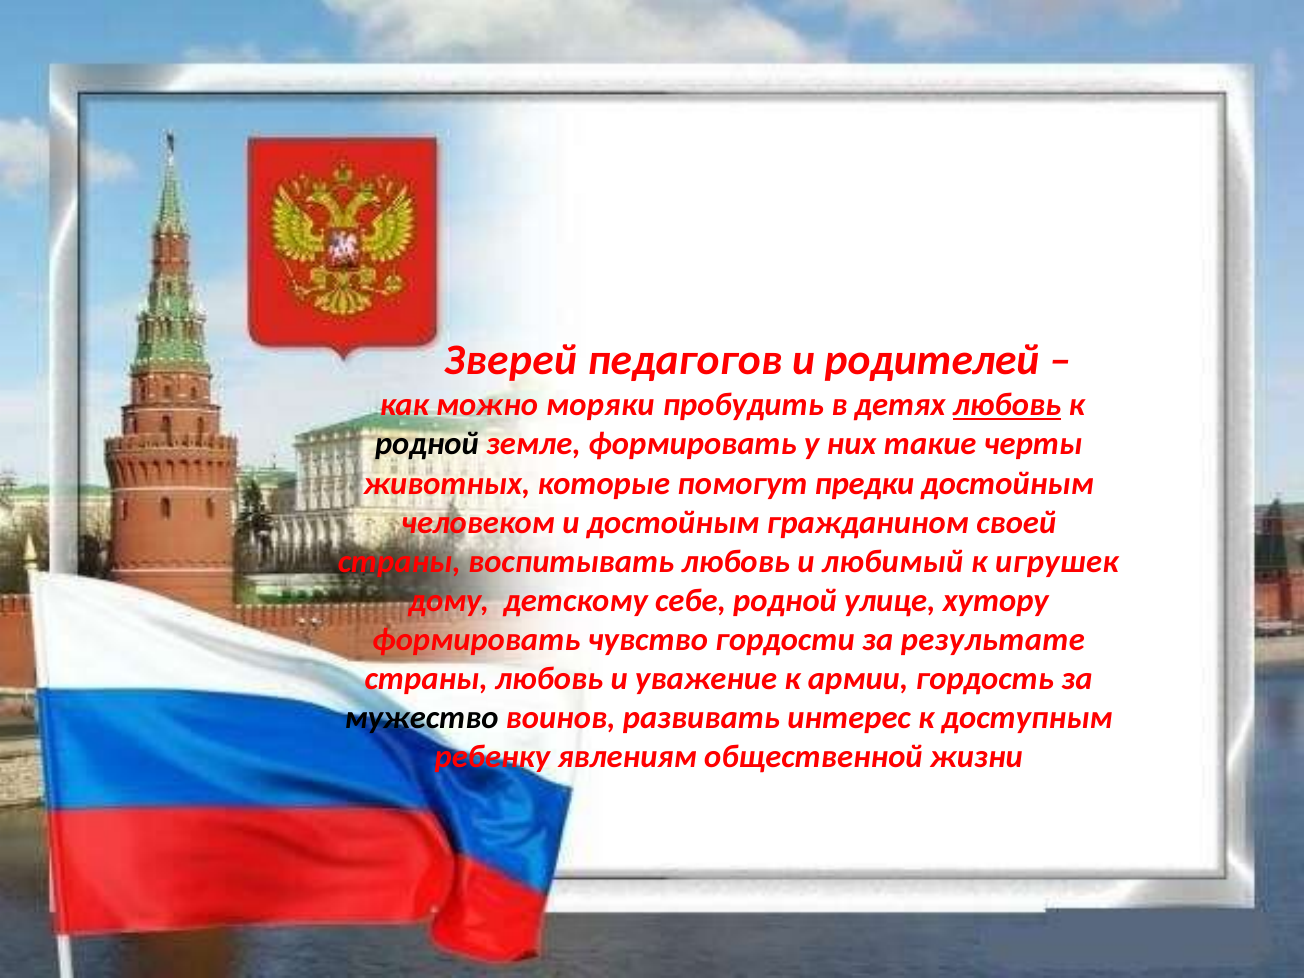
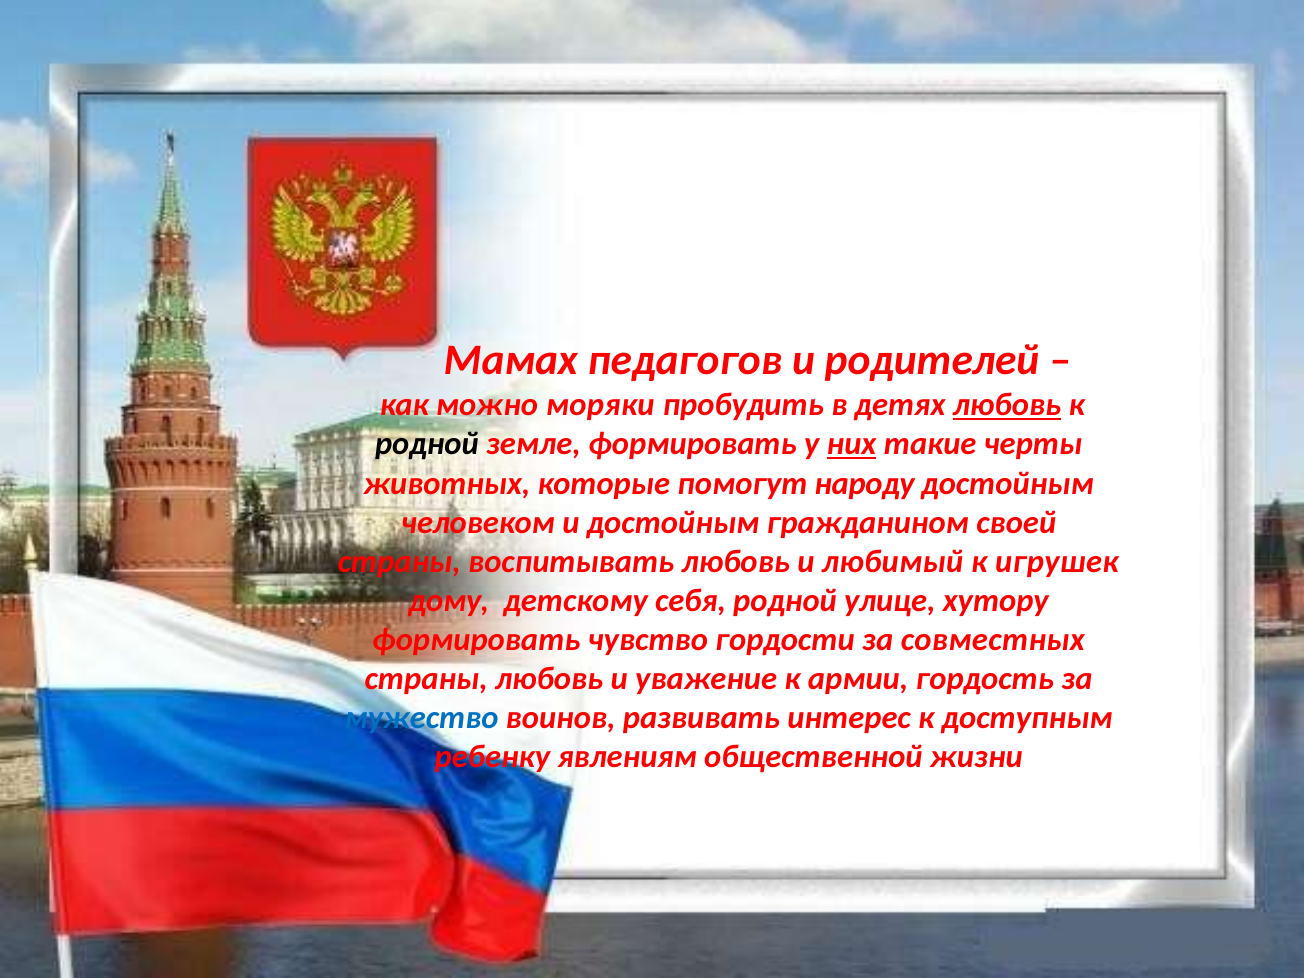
Зверей: Зверей -> Мамах
них underline: none -> present
предки: предки -> народу
себе: себе -> себя
результате: результате -> совместных
мужество colour: black -> blue
